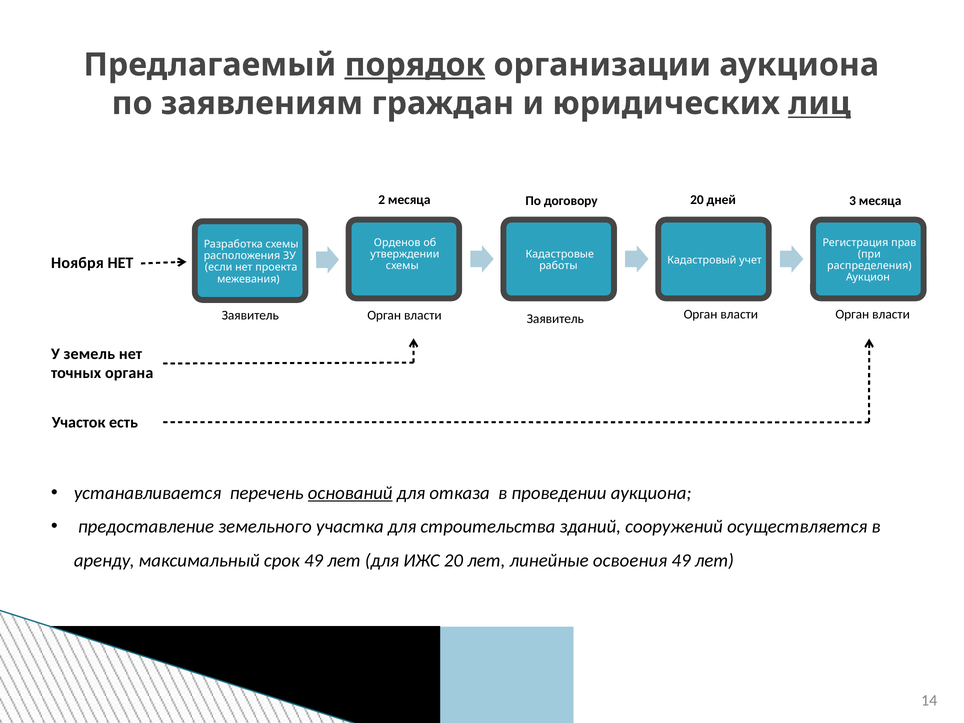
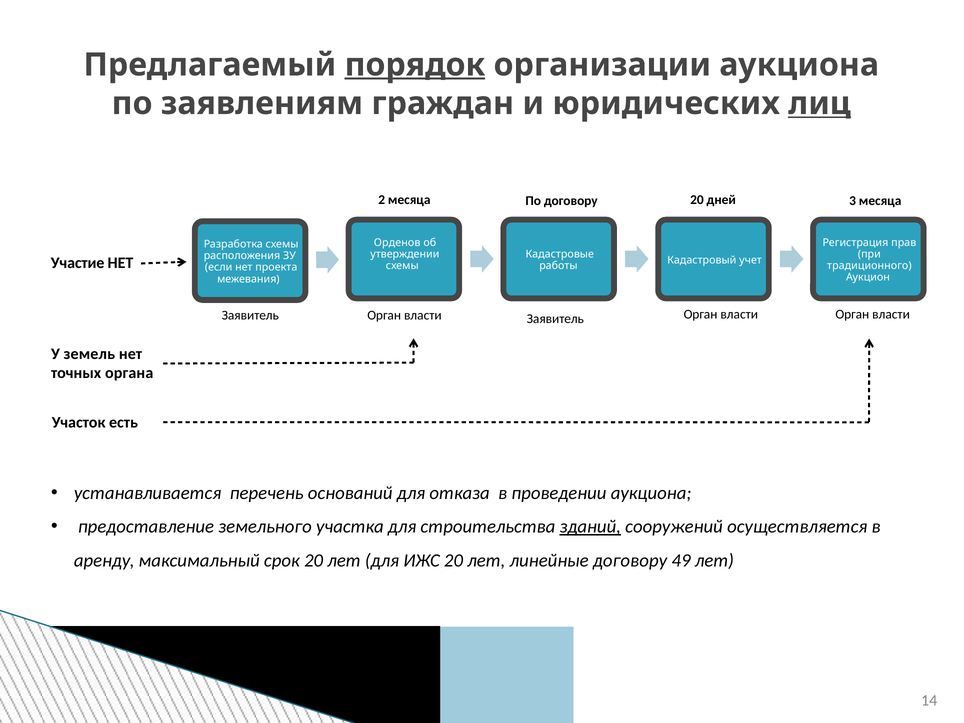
Ноября: Ноября -> Участие
распределения: распределения -> традиционного
оснований underline: present -> none
зданий underline: none -> present
срок 49: 49 -> 20
линейные освоения: освоения -> договору
